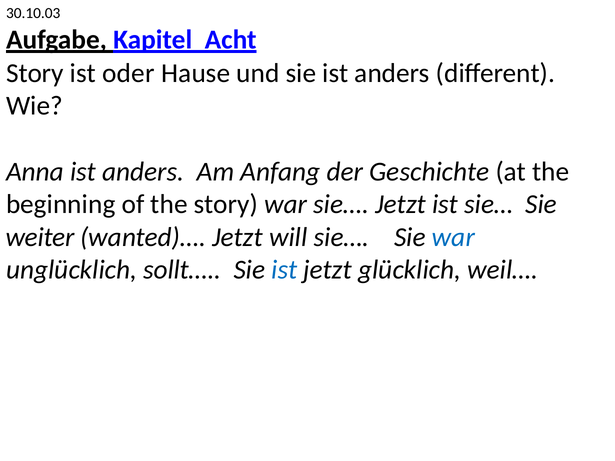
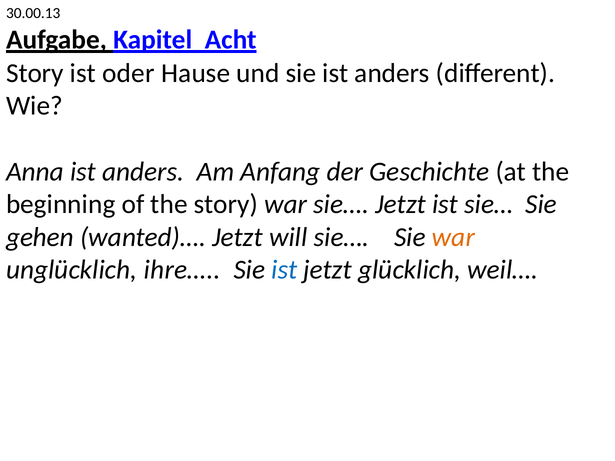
30.10.03: 30.10.03 -> 30.00.13
weiter: weiter -> gehen
war at (453, 237) colour: blue -> orange
sollt…: sollt… -> ihre…
